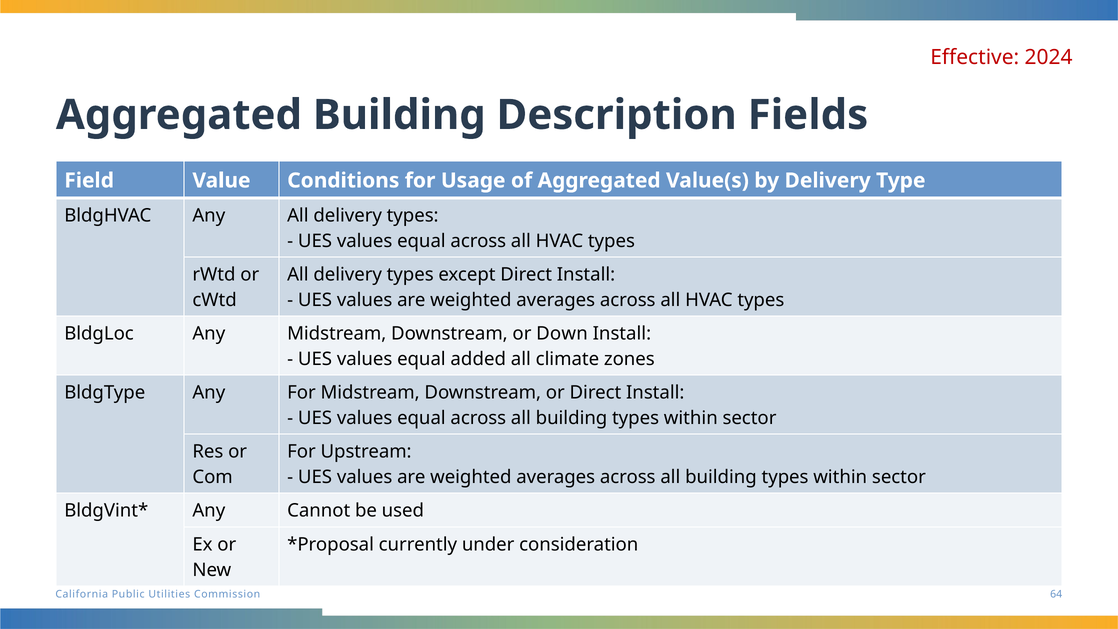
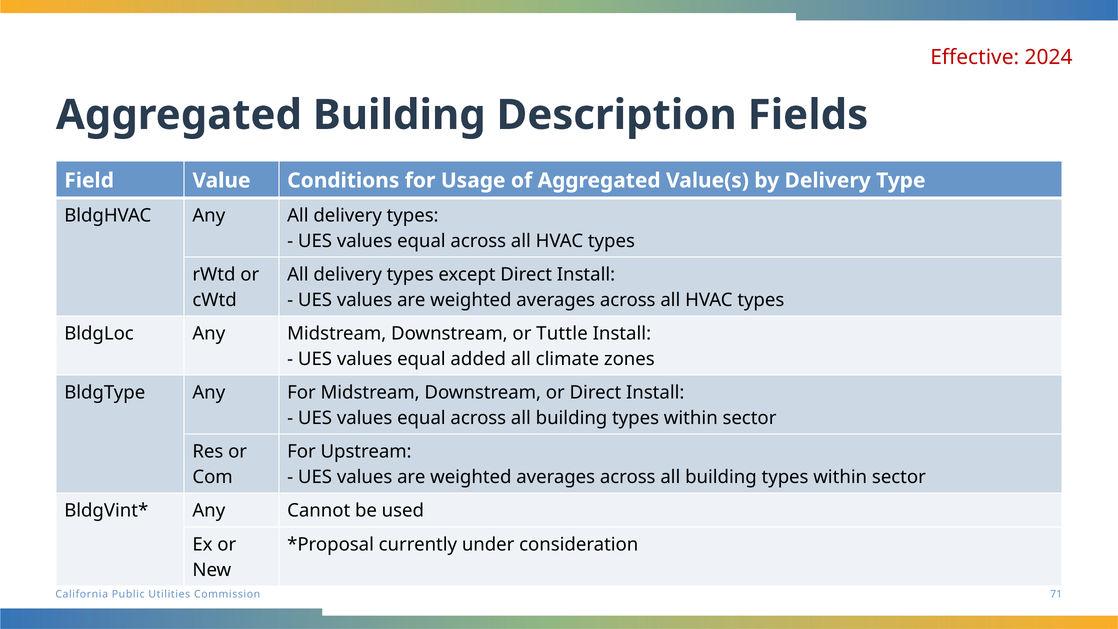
Down: Down -> Tuttle
64: 64 -> 71
